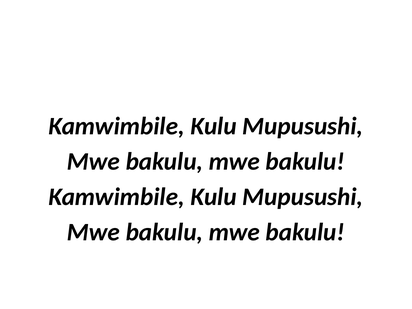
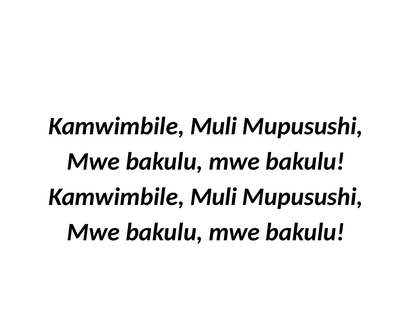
Kulu at (213, 126): Kulu -> Muli
Kulu at (213, 197): Kulu -> Muli
